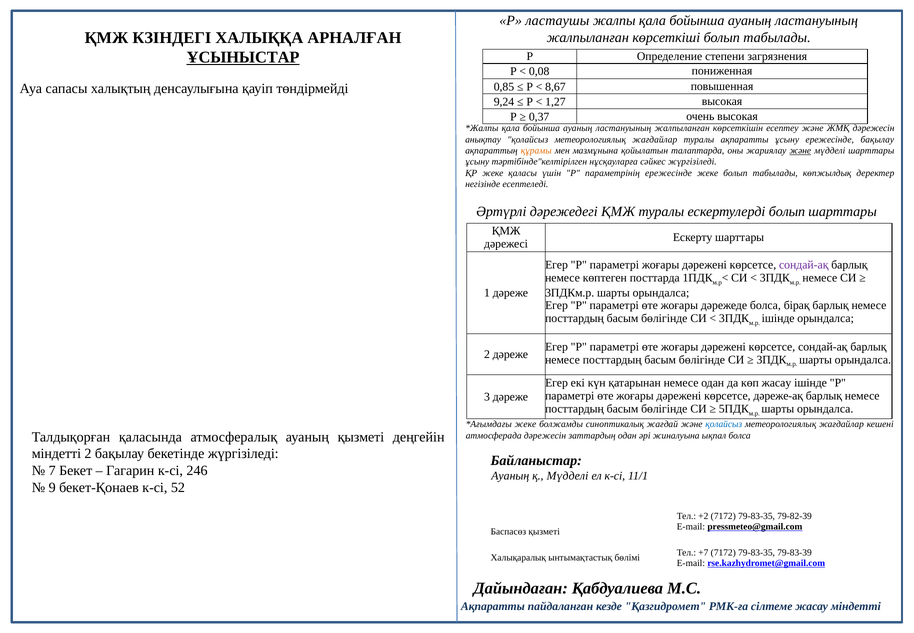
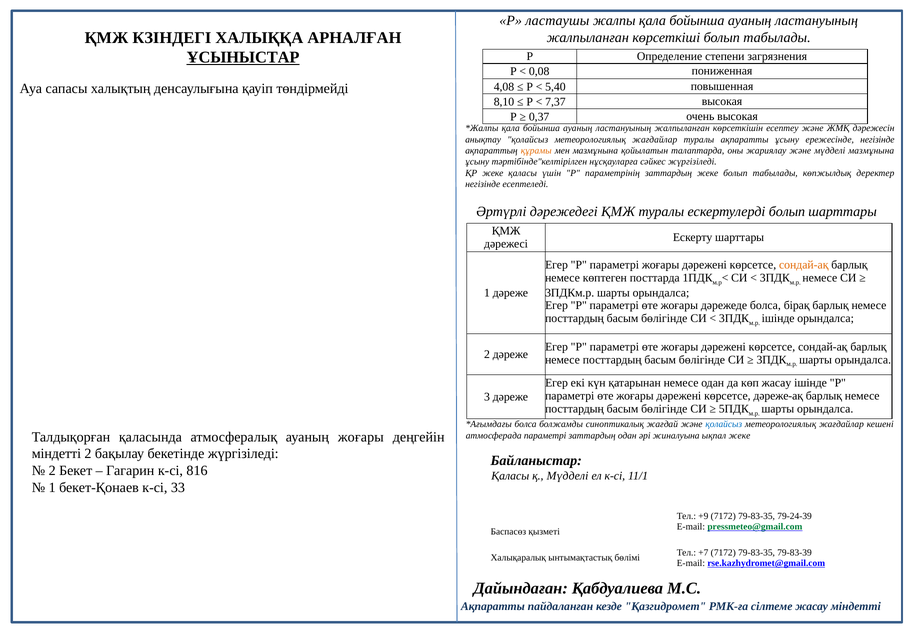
0,85: 0,85 -> 4,08
8,67: 8,67 -> 5,40
9,24: 9,24 -> 8,10
1,27: 1,27 -> 7,37
ережесінде бақылау: бақылау -> негізінде
және at (800, 151) underline: present -> none
мүдделі шарттары: шарттары -> мазмұнына
параметрінің ережесінде: ережесінде -> заттардың
сондай-ақ at (804, 265) colour: purple -> orange
жеке at (525, 424): жеке -> болса
ауаның қызметі: қызметі -> жоғары
атмосферада дәрежесін: дәрежесін -> параметрі
ықпал болса: болса -> жеке
7 at (52, 471): 7 -> 2
246: 246 -> 816
Ауаның at (510, 476): Ауаның -> Қаласы
9 at (52, 487): 9 -> 1
52: 52 -> 33
+2: +2 -> +9
79-82-39: 79-82-39 -> 79-24-39
pressmeteo@gmail.com colour: black -> green
